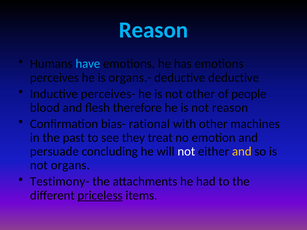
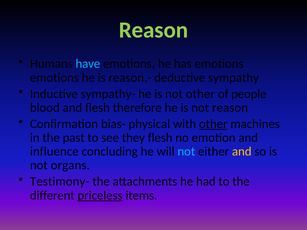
Reason at (153, 30) colour: light blue -> light green
perceives at (54, 78): perceives -> emotions
organs.-: organs.- -> reason.-
deductive deductive: deductive -> sympathy
perceives-: perceives- -> sympathy-
rational: rational -> physical
other at (213, 124) underline: none -> present
they treat: treat -> flesh
persuade: persuade -> influence
not at (186, 152) colour: white -> light blue
